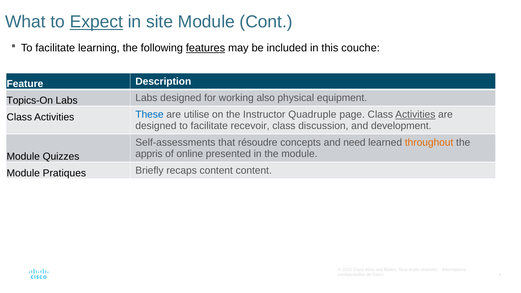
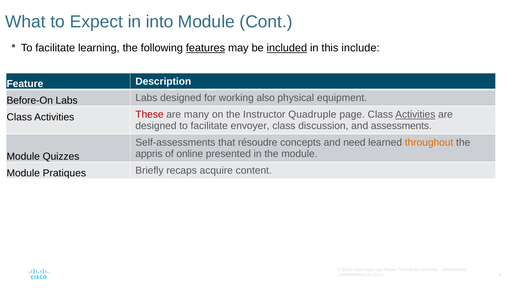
Expect underline: present -> none
site: site -> into
included underline: none -> present
couche: couche -> include
Topics-On: Topics-On -> Before-On
These colour: blue -> red
utilise: utilise -> many
recevoir: recevoir -> envoyer
development: development -> assessments
recaps content: content -> acquire
